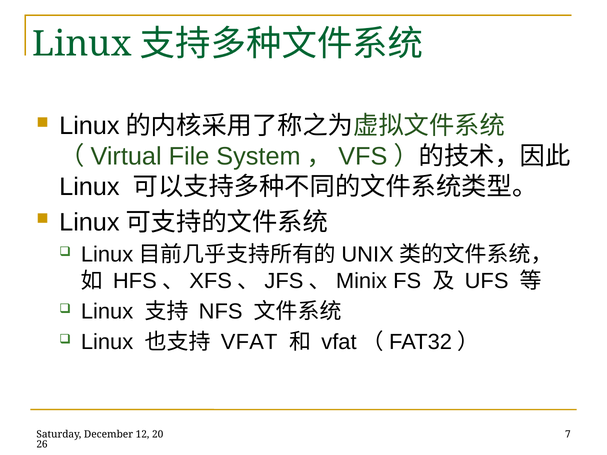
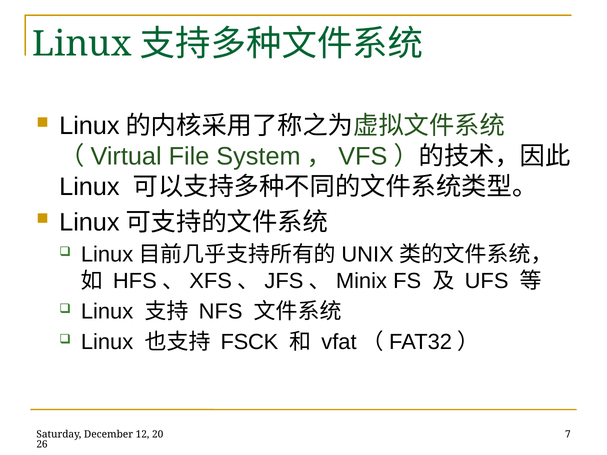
VFAT at (249, 342): VFAT -> FSCK
